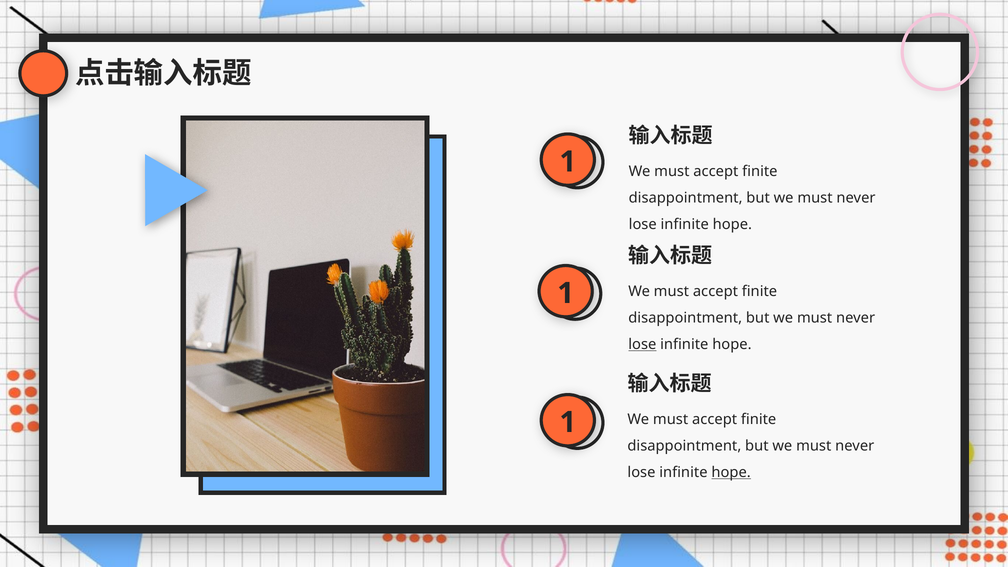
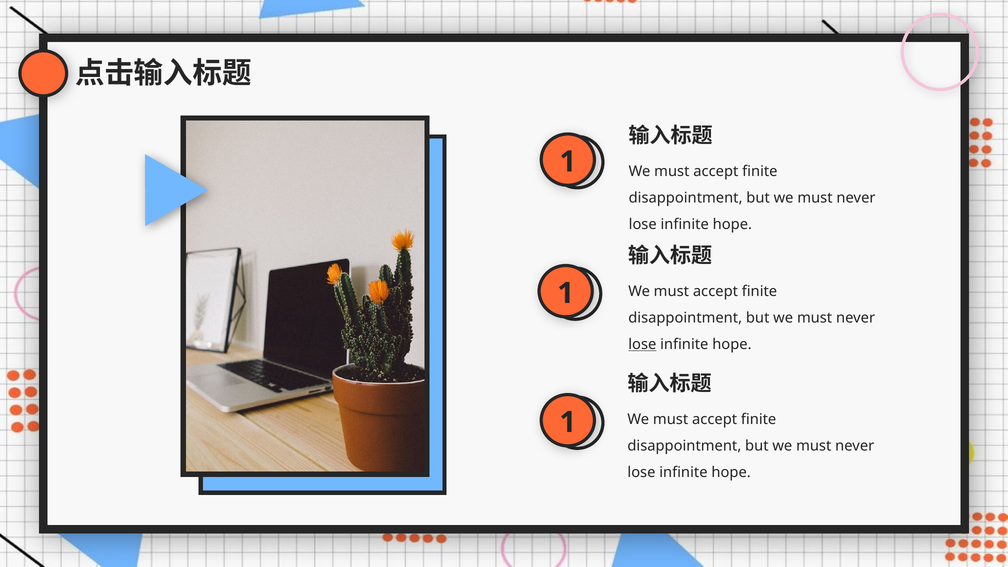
hope at (731, 472) underline: present -> none
